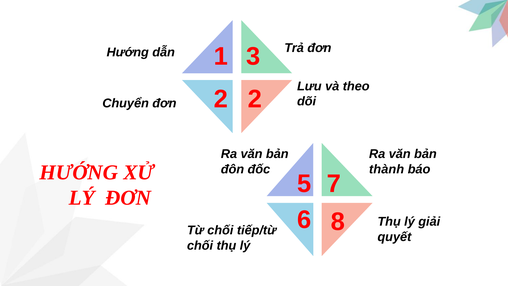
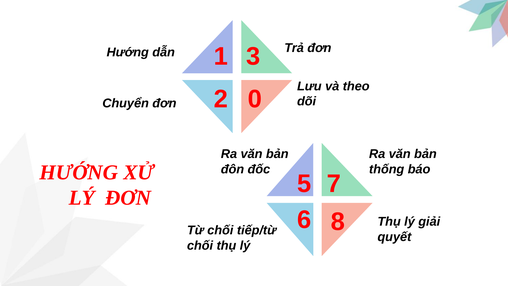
2 2: 2 -> 0
thành: thành -> thống
